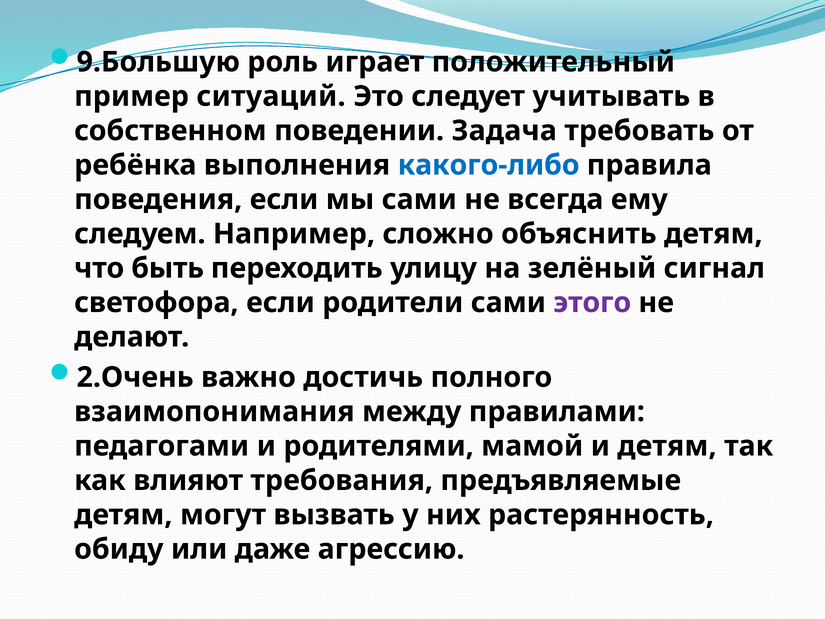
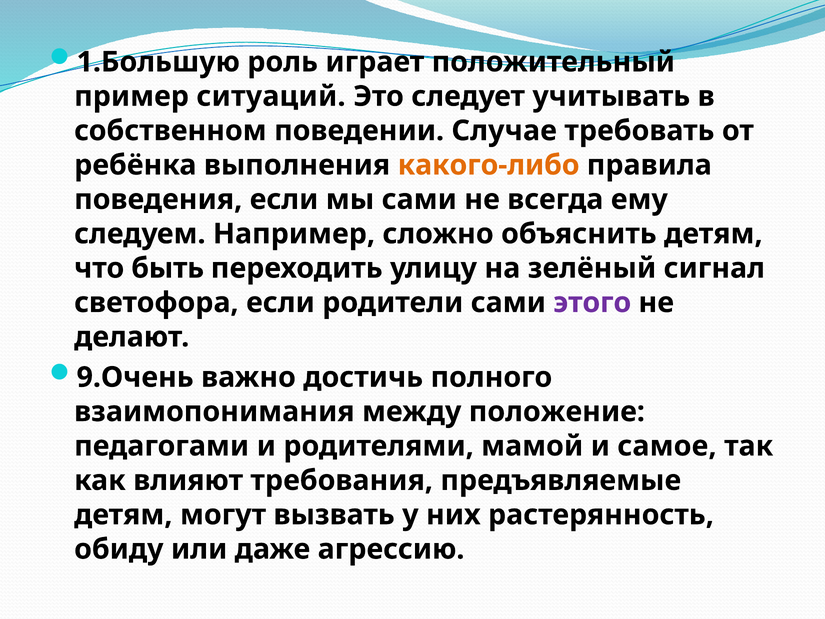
9.Большую: 9.Большую -> 1.Большую
Задача: Задача -> Случае
какого-либо colour: blue -> orange
2.Очень: 2.Очень -> 9.Очень
правилами: правилами -> положение
и детям: детям -> самое
